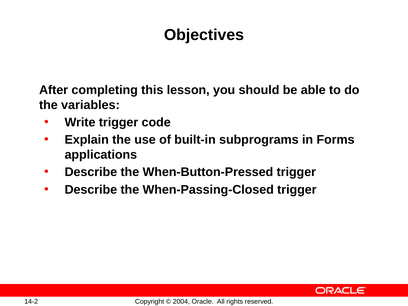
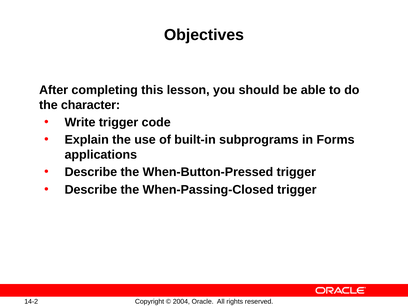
variables: variables -> character
